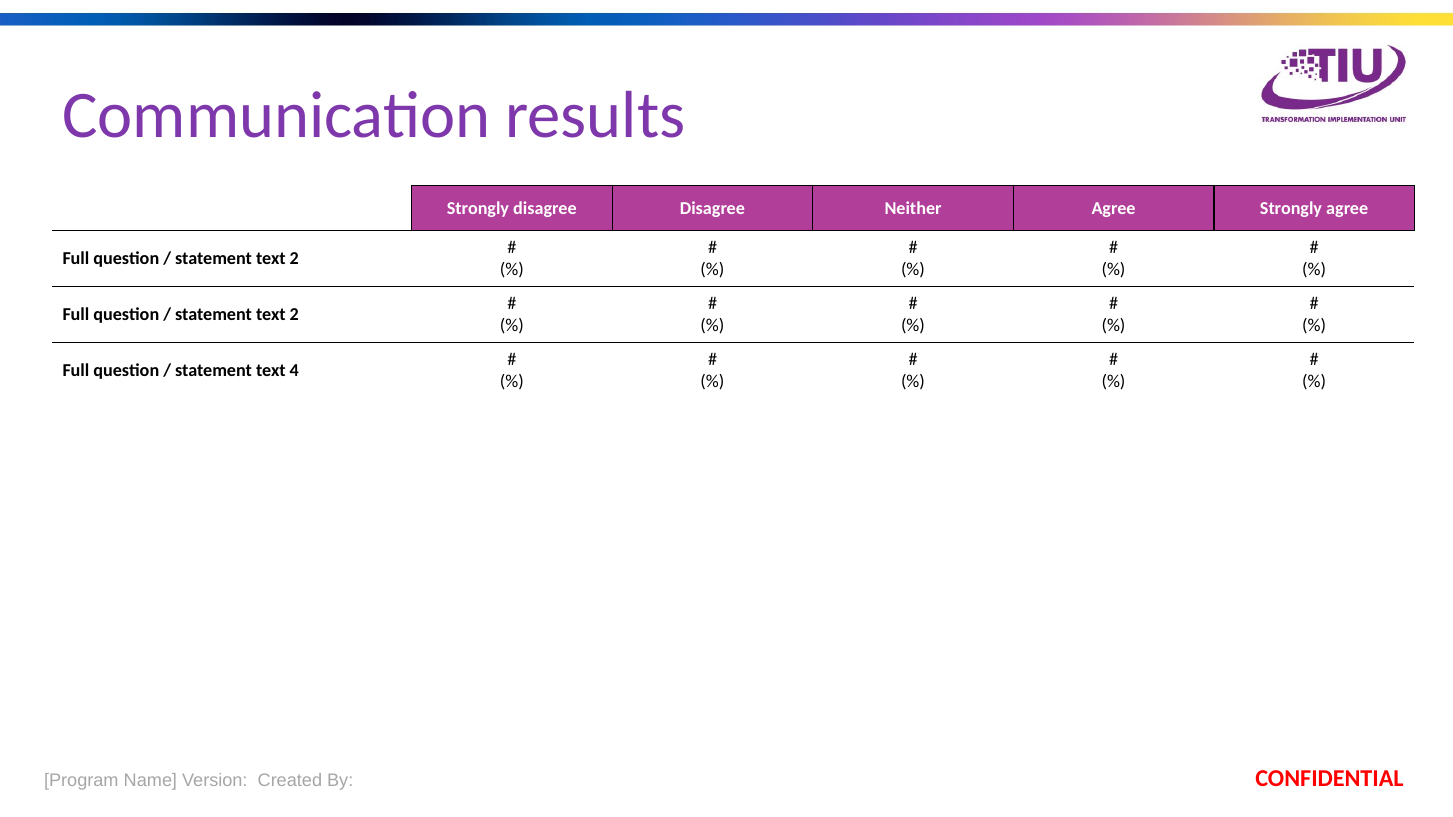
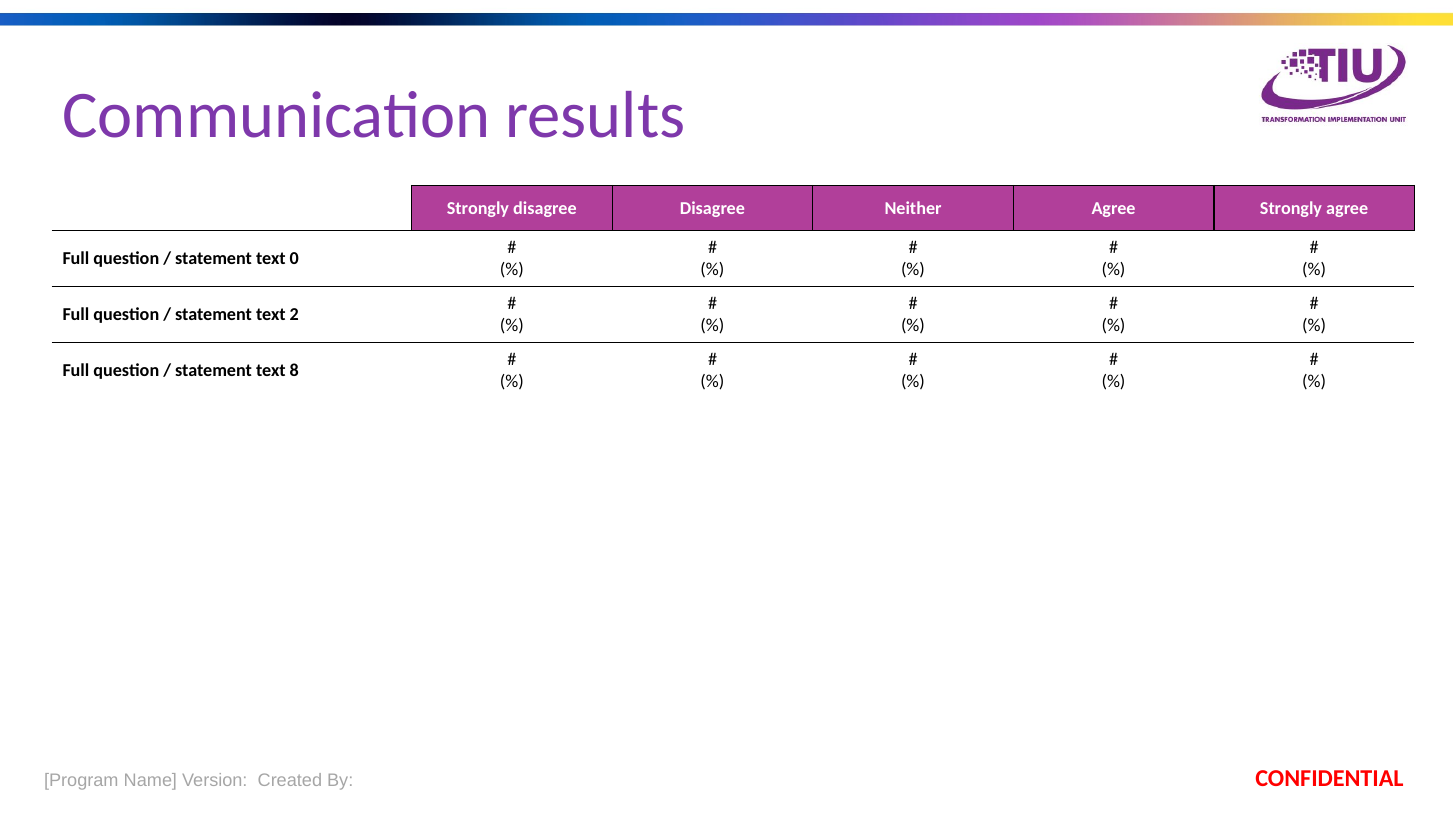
2 at (294, 259): 2 -> 0
4: 4 -> 8
